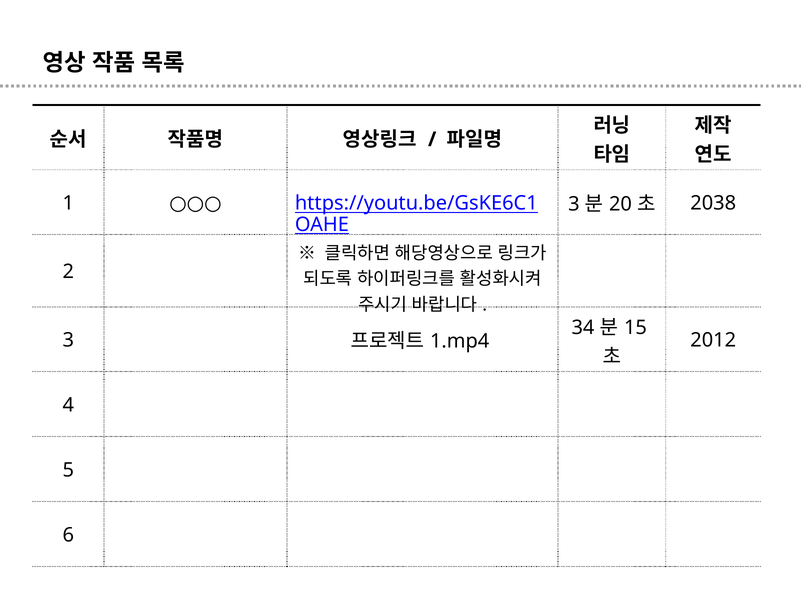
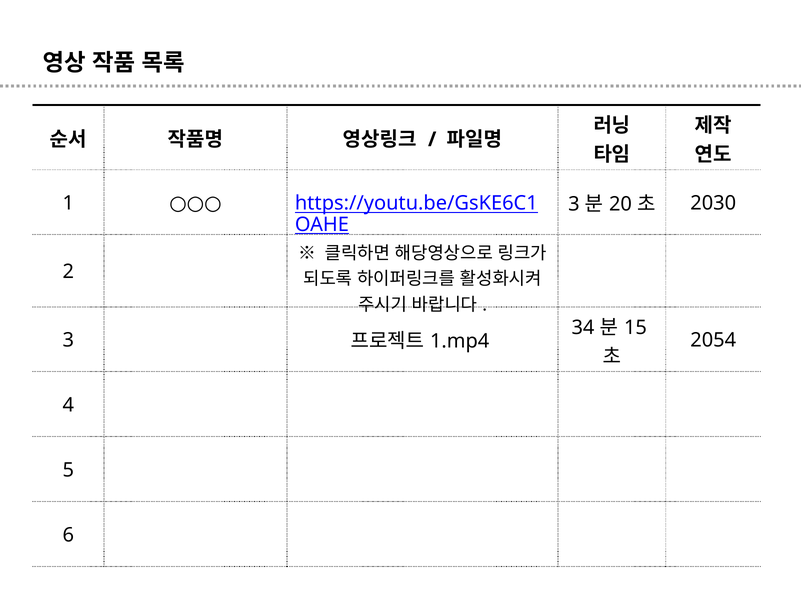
2038: 2038 -> 2030
2012: 2012 -> 2054
